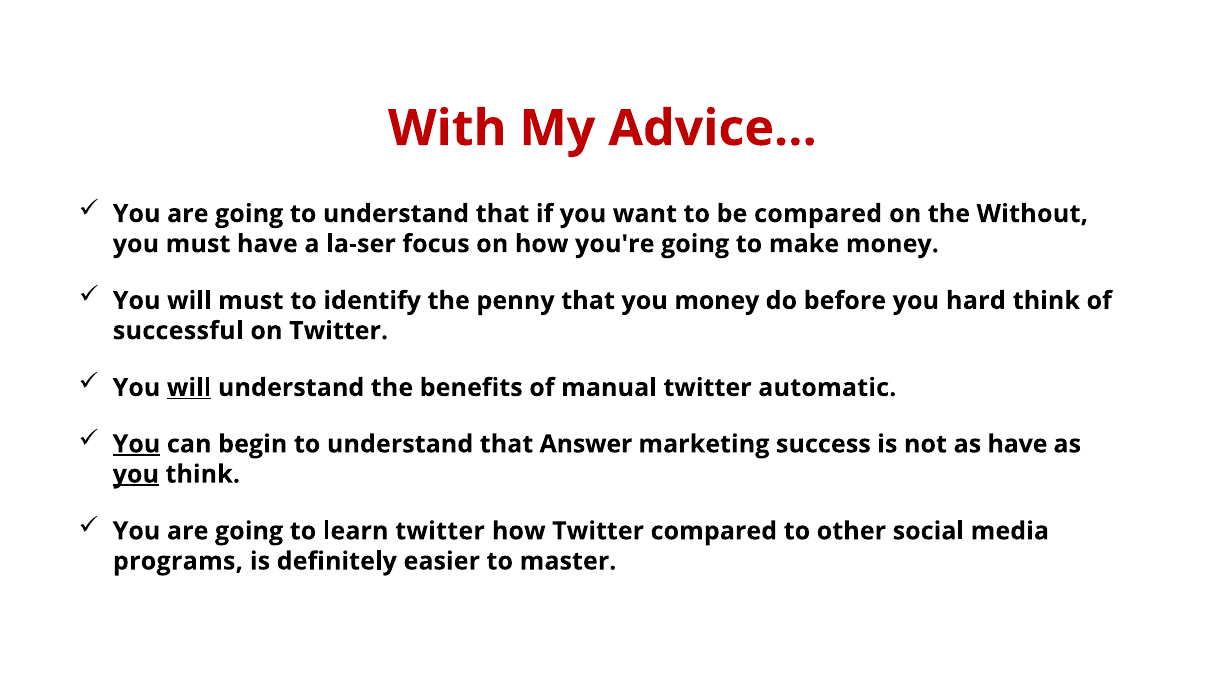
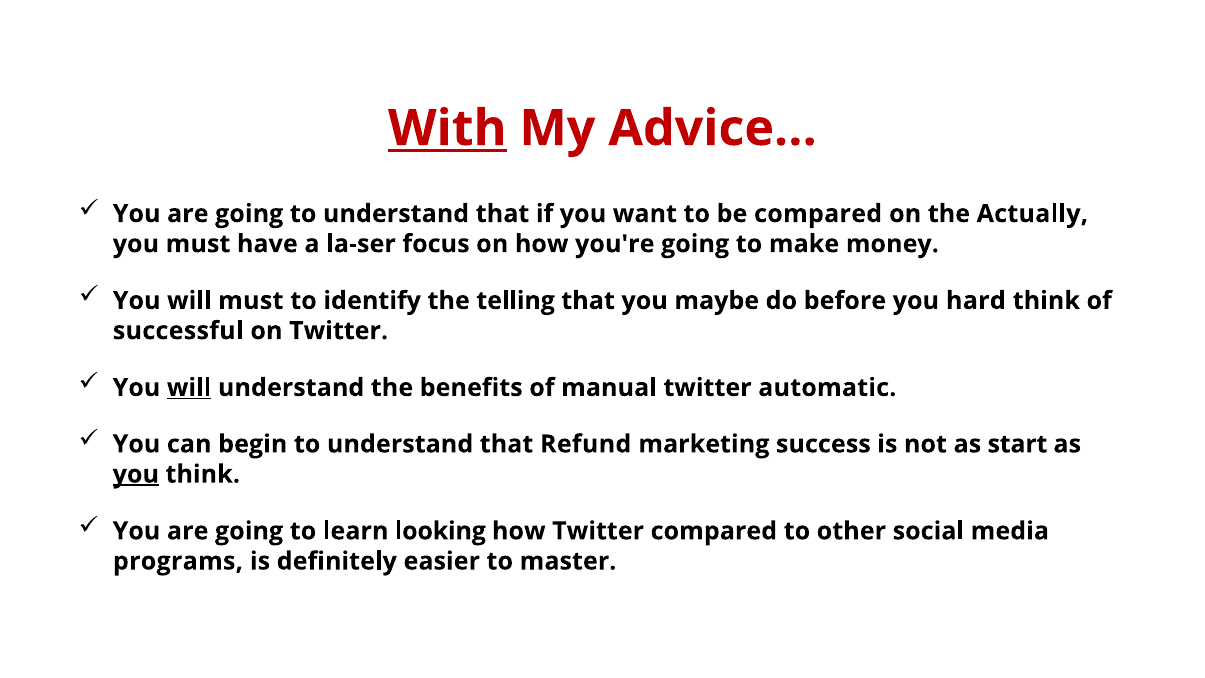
With underline: none -> present
Without: Without -> Actually
penny: penny -> telling
you money: money -> maybe
You at (137, 444) underline: present -> none
Answer: Answer -> Refund
as have: have -> start
learn twitter: twitter -> looking
